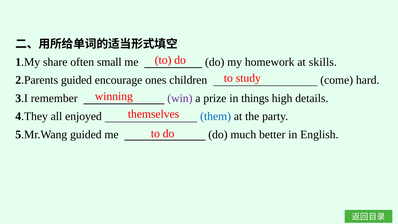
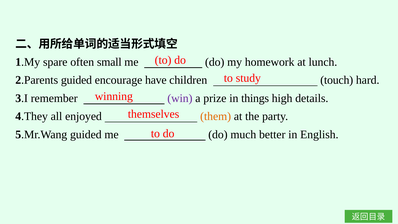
share: share -> spare
skills: skills -> lunch
ones: ones -> have
come: come -> touch
them colour: blue -> orange
